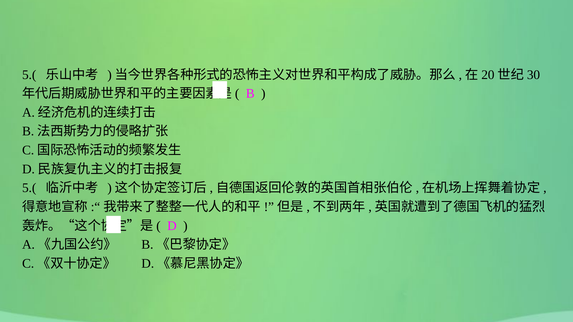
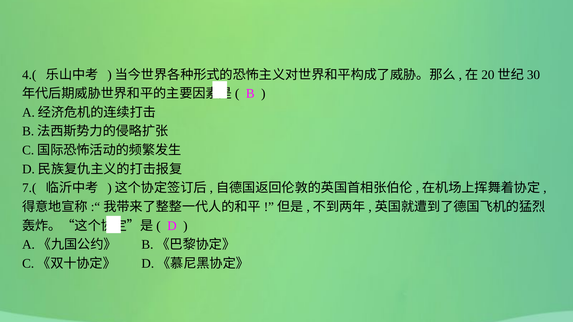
5.( at (29, 75): 5.( -> 4.(
5.( at (29, 188): 5.( -> 7.(
